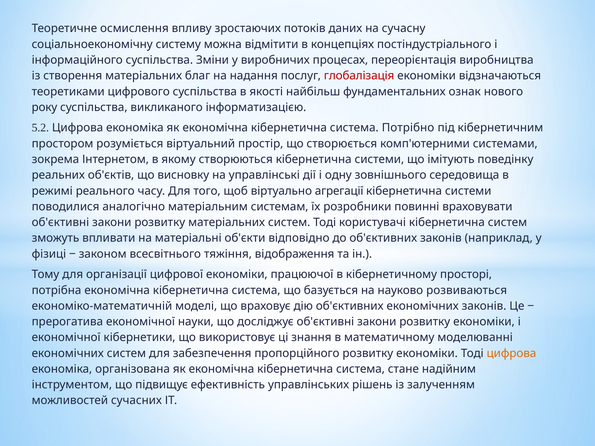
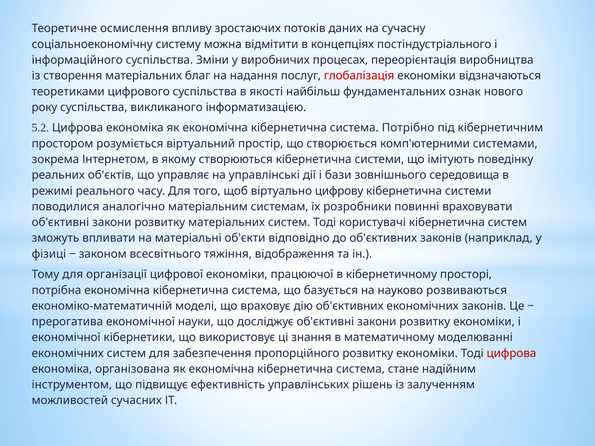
висновку: висновку -> управляє
одну: одну -> бази
агрегації: агрегації -> цифрову
цифрова at (511, 353) colour: orange -> red
